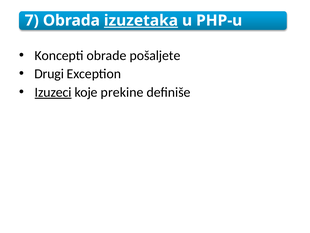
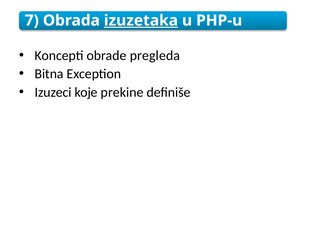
pošaljete: pošaljete -> pregleda
Drugi: Drugi -> Bitna
Izuzeci underline: present -> none
